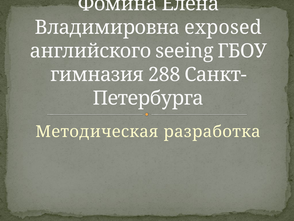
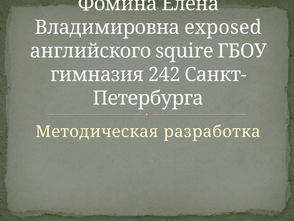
seeing: seeing -> squire
288: 288 -> 242
